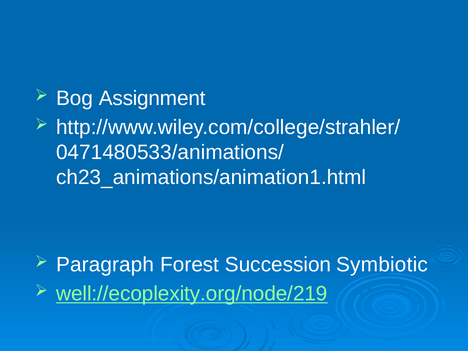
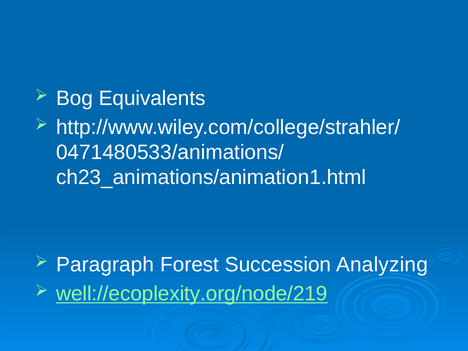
Assignment: Assignment -> Equivalents
Symbiotic: Symbiotic -> Analyzing
